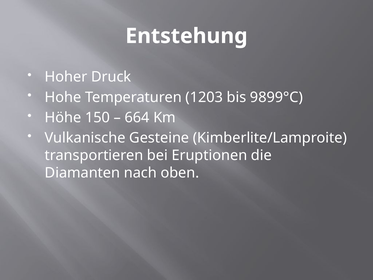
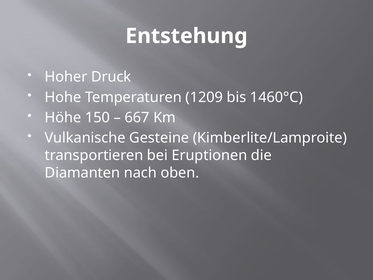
1203: 1203 -> 1209
9899°C: 9899°C -> 1460°C
664: 664 -> 667
